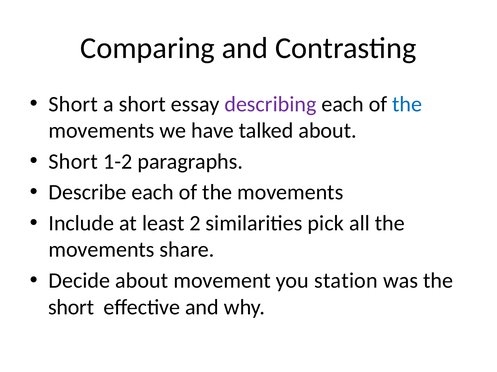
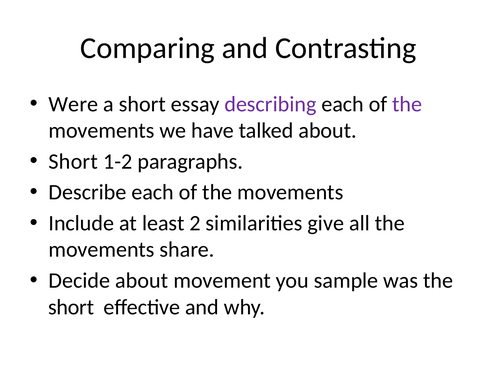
Short at (73, 104): Short -> Were
the at (407, 104) colour: blue -> purple
pick: pick -> give
station: station -> sample
